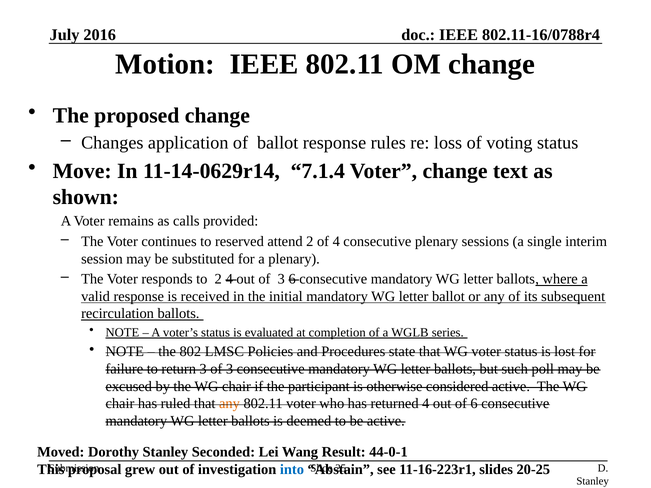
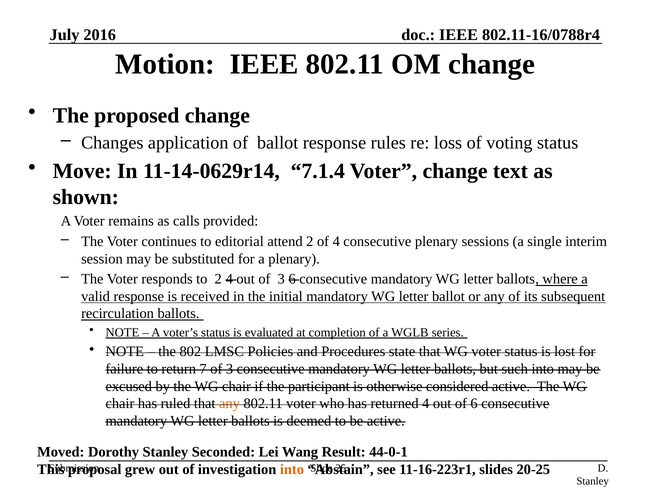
reserved: reserved -> editorial
return 3: 3 -> 7
such poll: poll -> into
into at (292, 470) colour: blue -> orange
